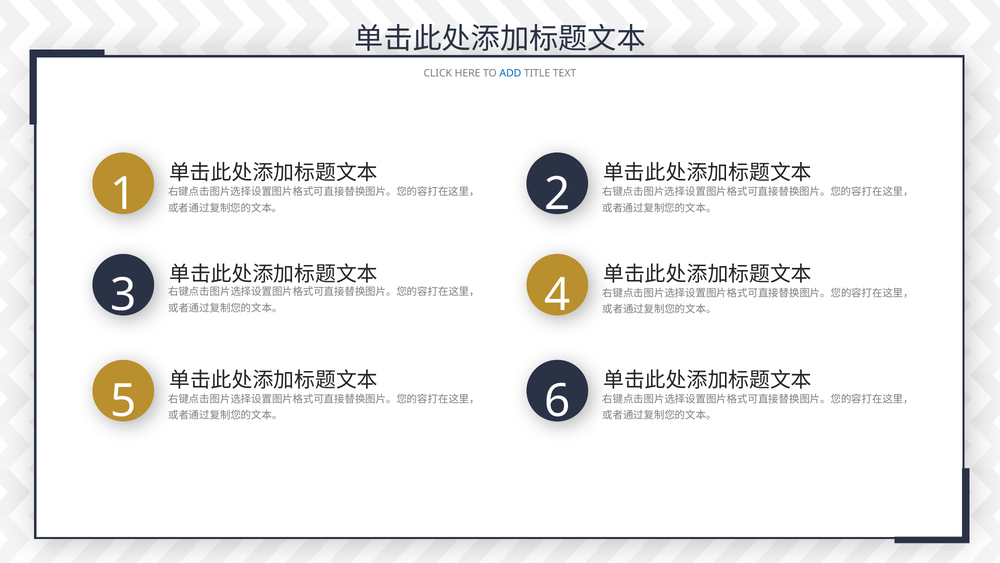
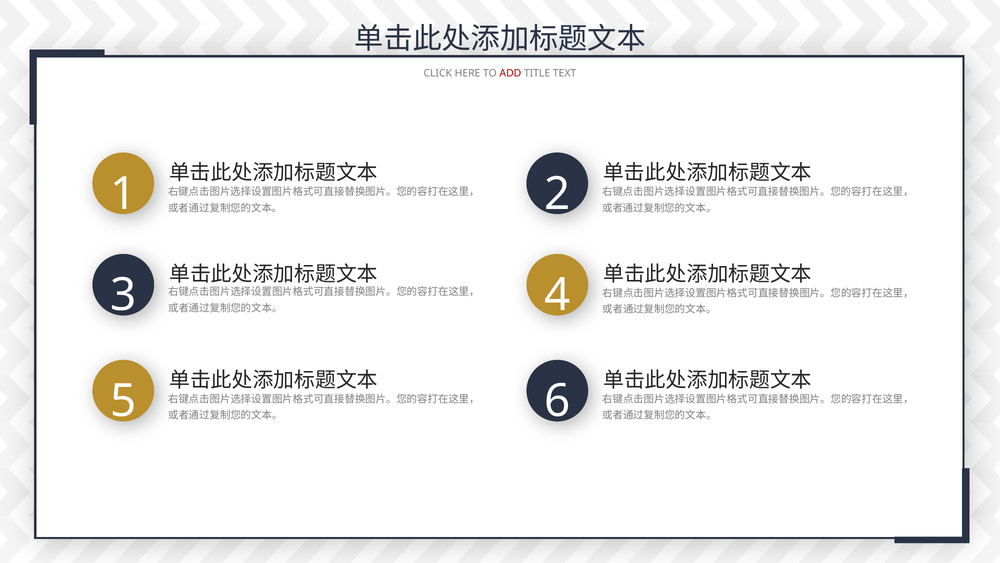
ADD colour: blue -> red
